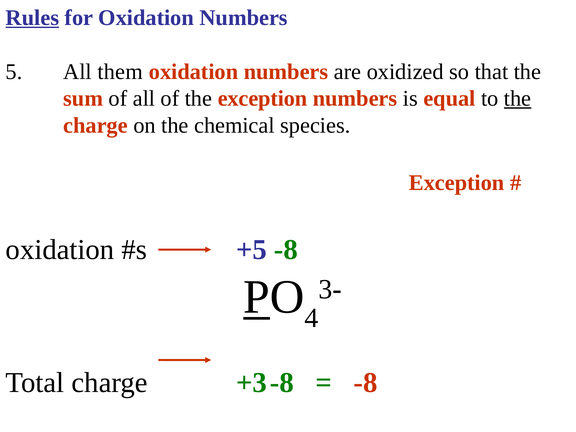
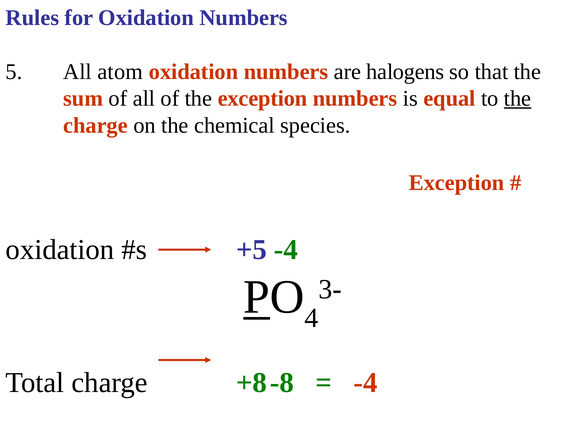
Rules underline: present -> none
them: them -> atom
oxidized: oxidized -> halogens
+5 -8: -8 -> -4
+3: +3 -> +8
-8 at (365, 383): -8 -> -4
